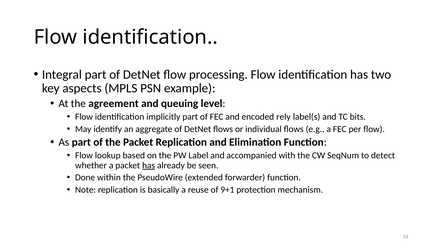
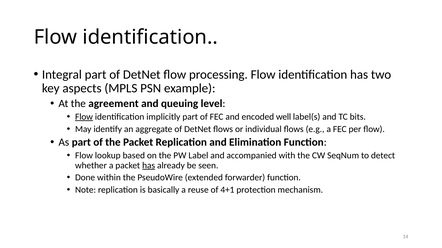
Flow at (84, 117) underline: none -> present
rely: rely -> well
9+1: 9+1 -> 4+1
